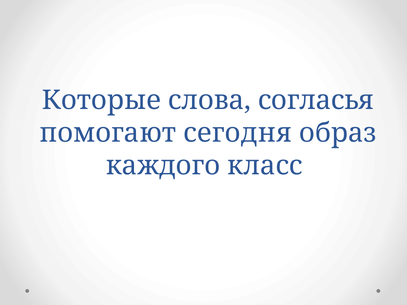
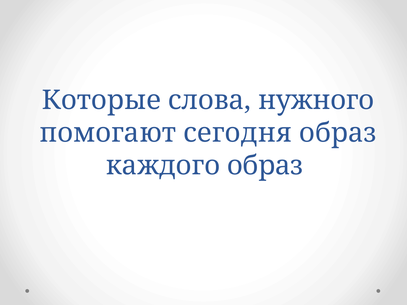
согласья: согласья -> нужного
каждого класс: класс -> образ
